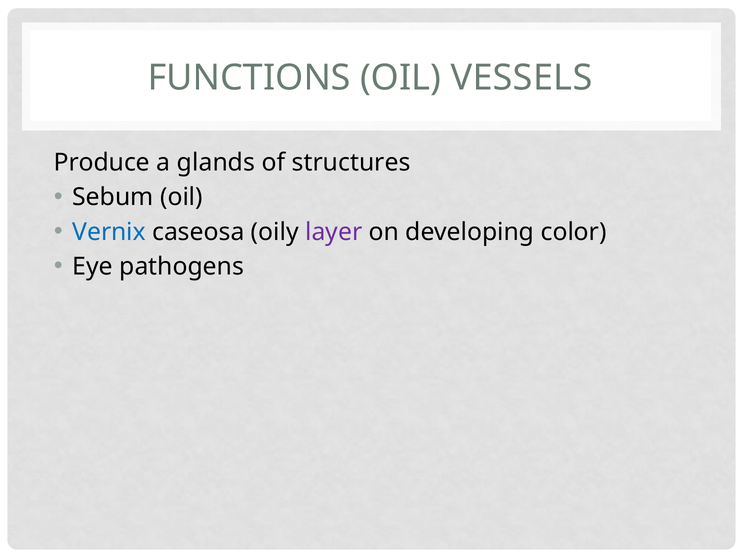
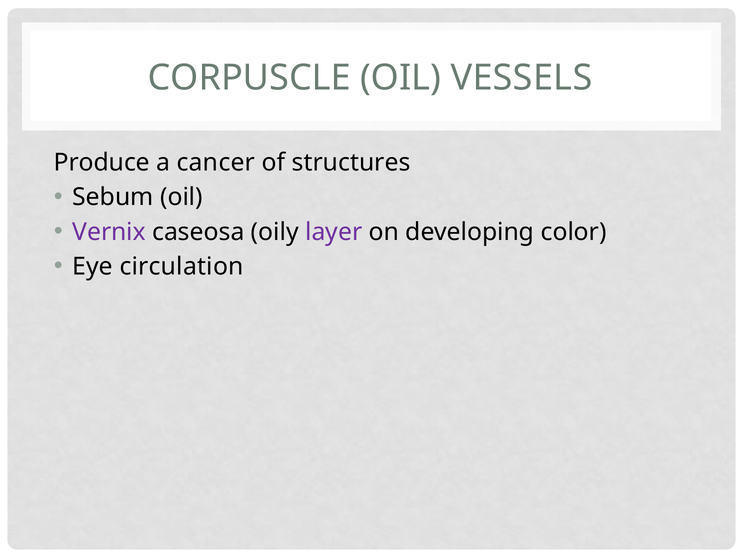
FUNCTIONS: FUNCTIONS -> CORPUSCLE
glands: glands -> cancer
Vernix colour: blue -> purple
pathogens: pathogens -> circulation
